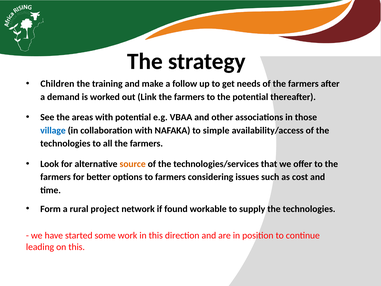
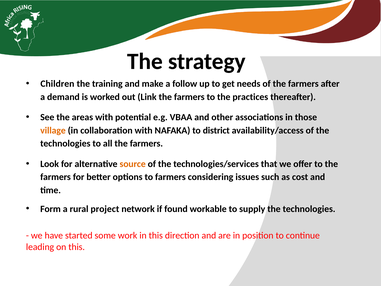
the potential: potential -> practices
village colour: blue -> orange
simple: simple -> district
